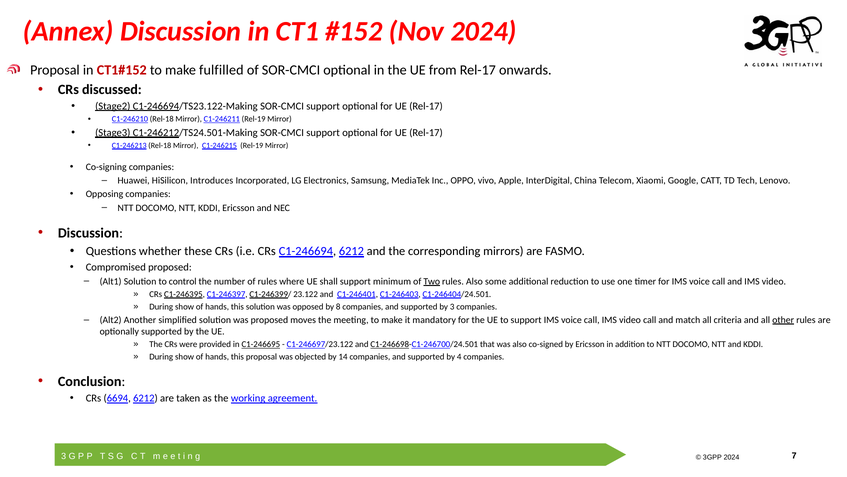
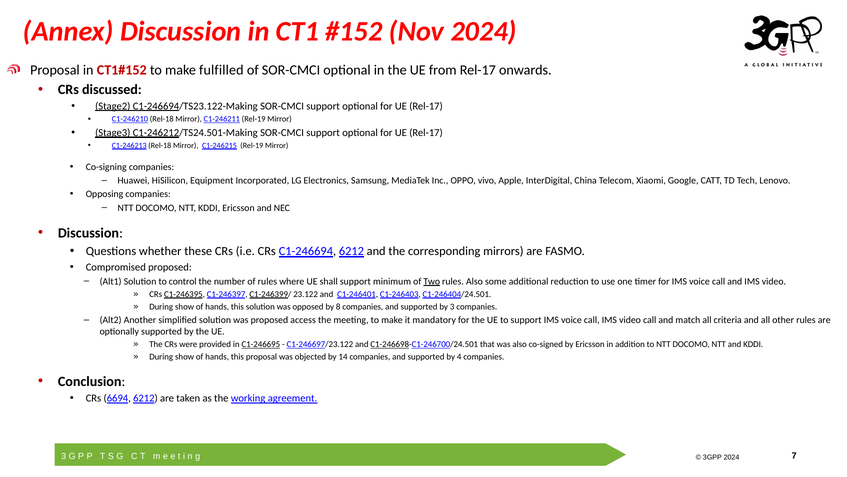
Introduces: Introduces -> Equipment
moves: moves -> access
other underline: present -> none
